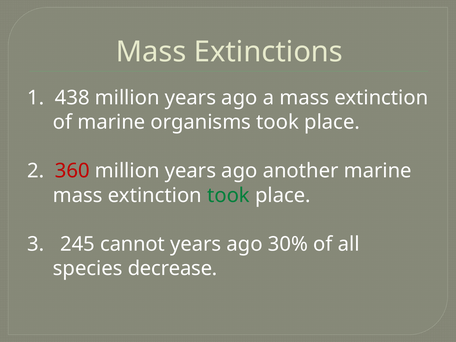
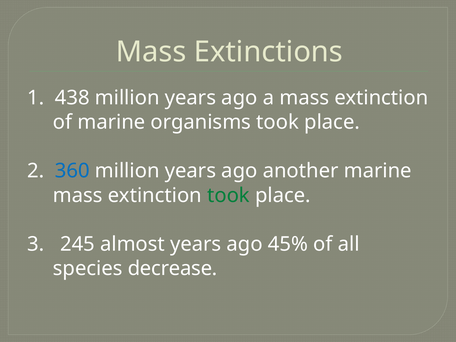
360 colour: red -> blue
cannot: cannot -> almost
30%: 30% -> 45%
